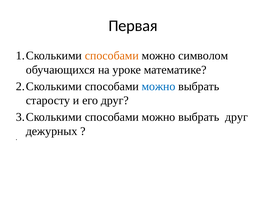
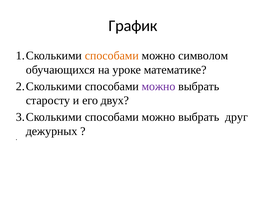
Первая: Первая -> График
можно at (159, 87) colour: blue -> purple
его друг: друг -> двух
